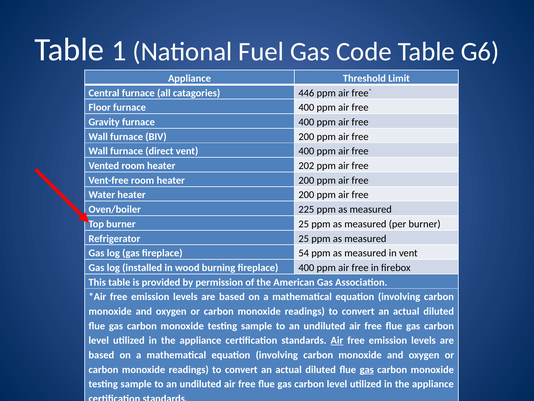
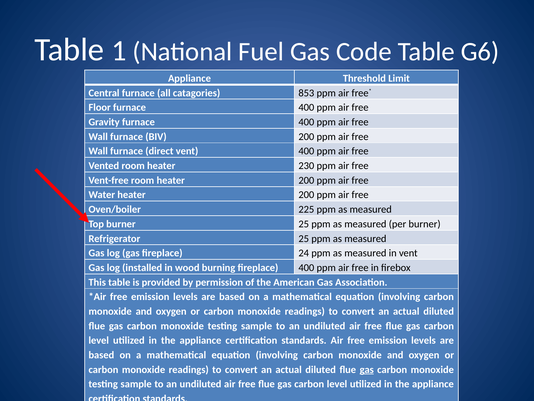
446: 446 -> 853
202: 202 -> 230
54: 54 -> 24
Air at (337, 340) underline: present -> none
